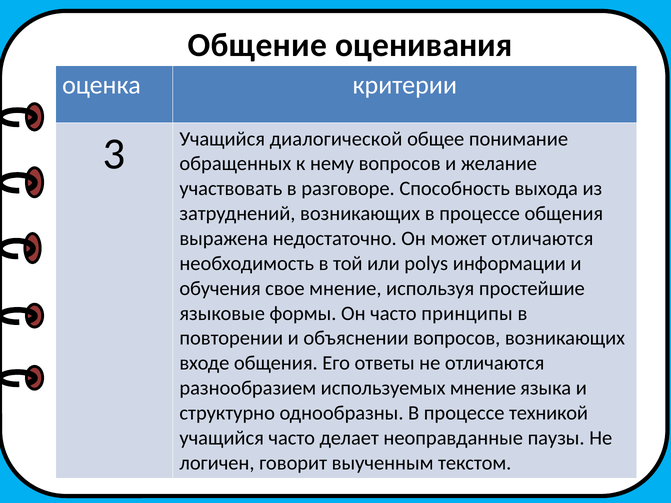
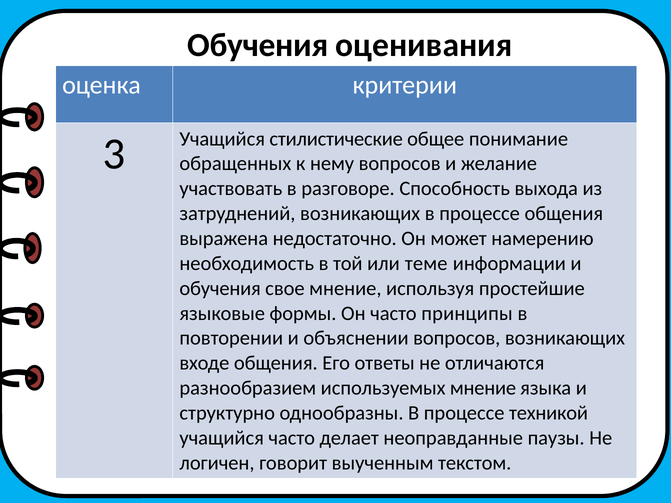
Общение at (257, 45): Общение -> Обучения
диалогической: диалогической -> стилистические
может отличаются: отличаются -> намерению
polys: polys -> теме
